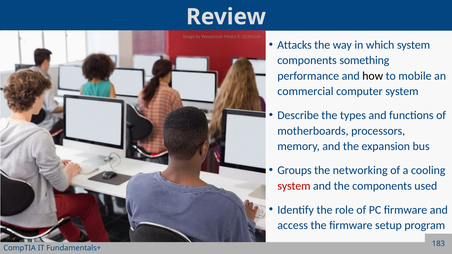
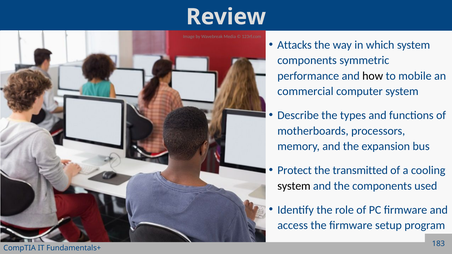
something: something -> symmetric
Groups: Groups -> Protect
networking: networking -> transmitted
system at (294, 186) colour: red -> black
